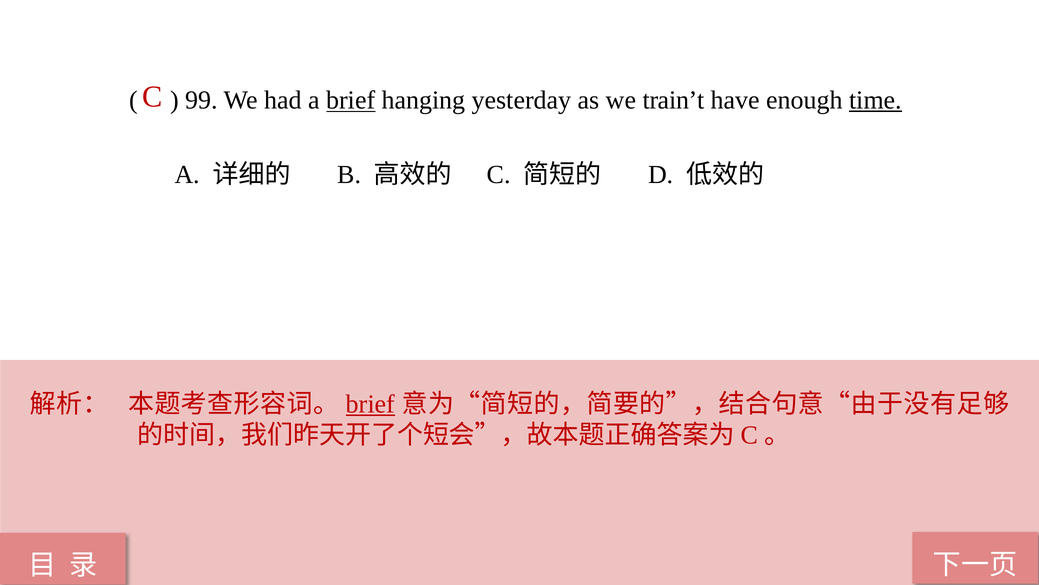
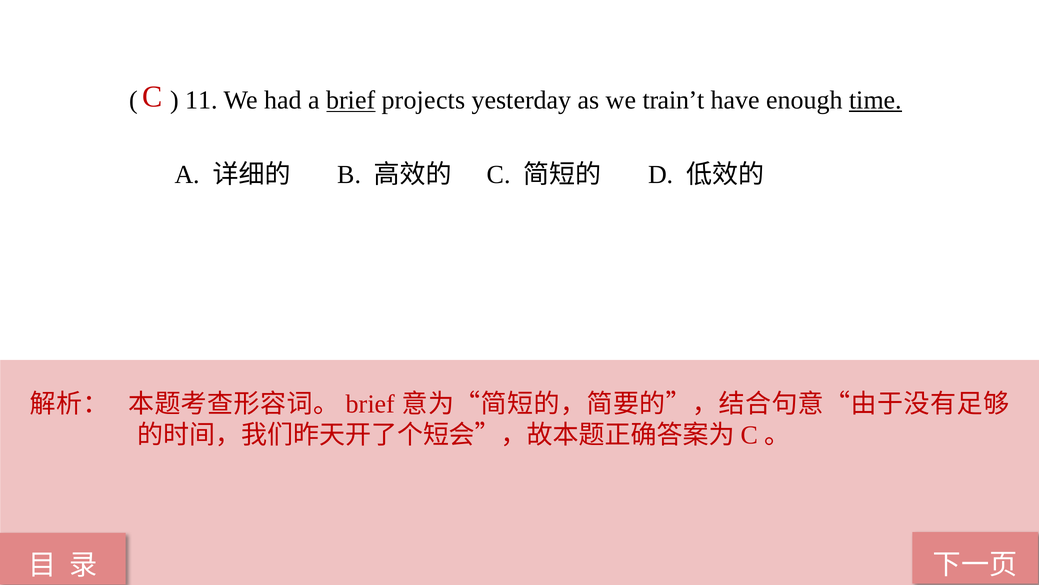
99: 99 -> 11
hanging: hanging -> projects
brief at (370, 404) underline: present -> none
